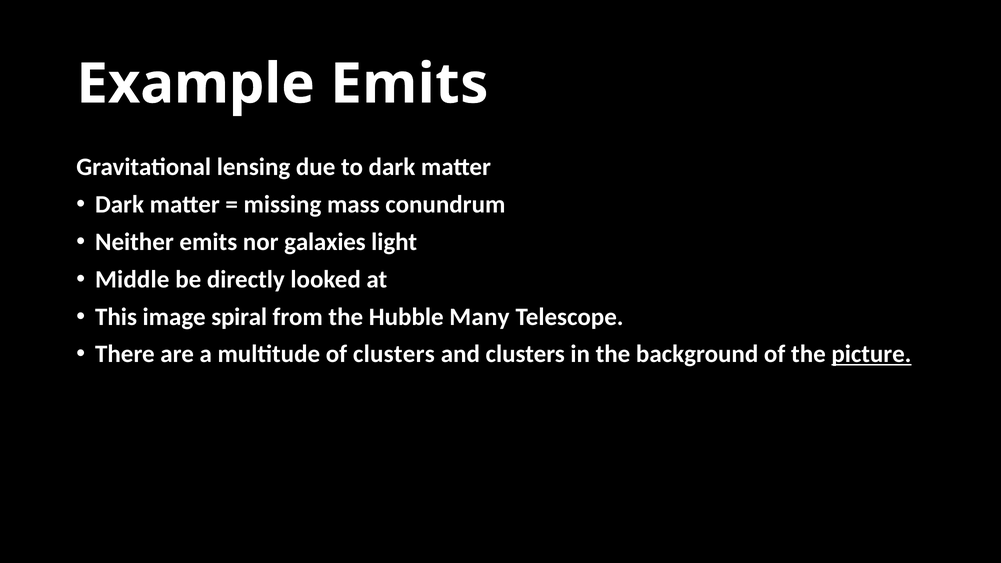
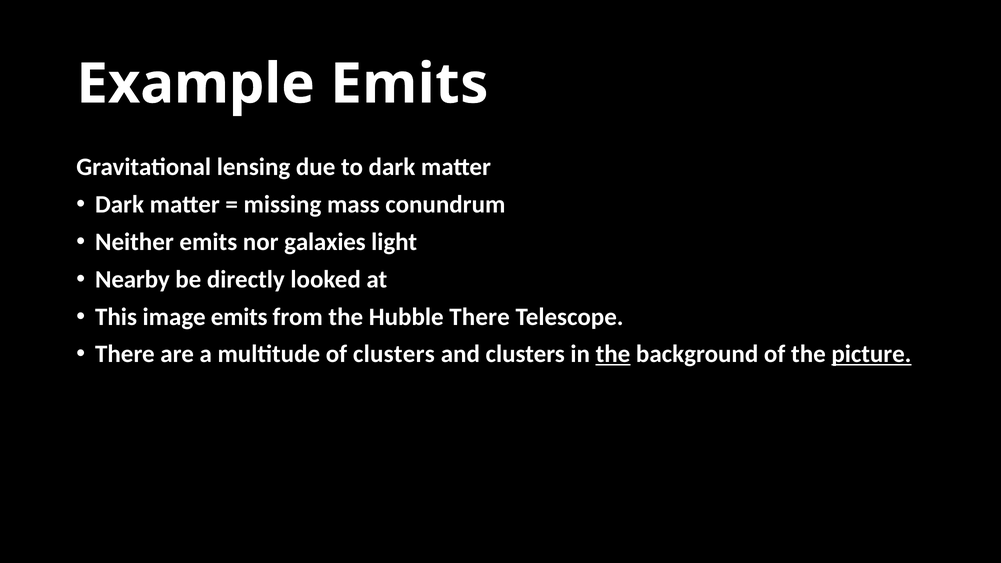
Middle: Middle -> Nearby
image spiral: spiral -> emits
Hubble Many: Many -> There
the at (613, 354) underline: none -> present
